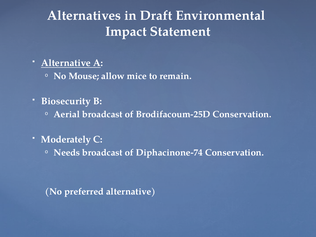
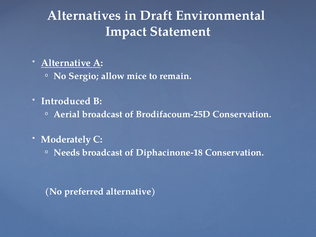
Mouse: Mouse -> Sergio
Biosecurity: Biosecurity -> Introduced
Diphacinone-74: Diphacinone-74 -> Diphacinone-18
